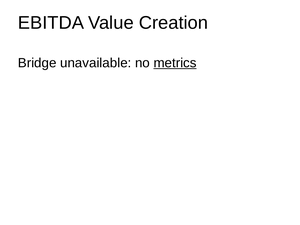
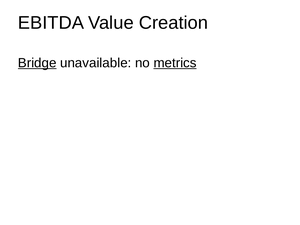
Bridge underline: none -> present
